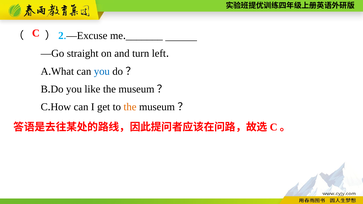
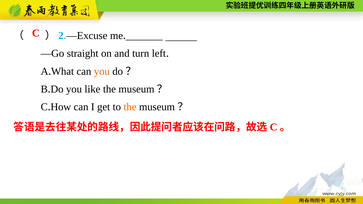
you at (102, 71) colour: blue -> orange
